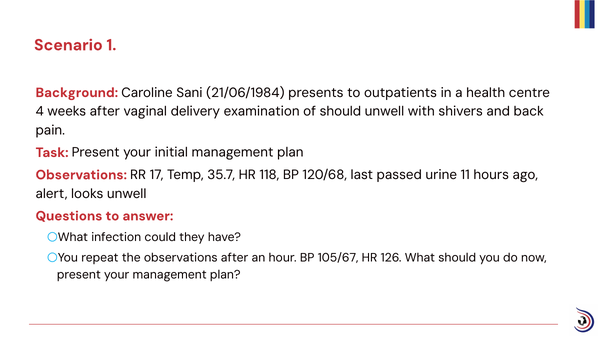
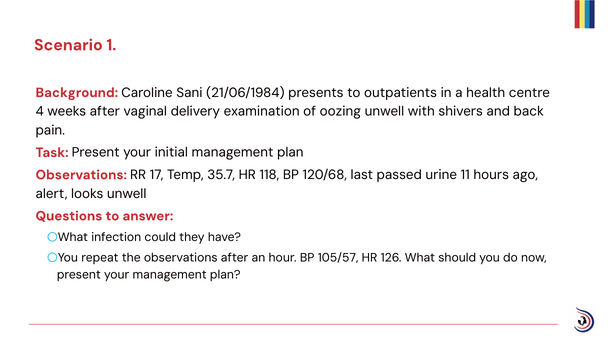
of should: should -> oozing
105/67: 105/67 -> 105/57
